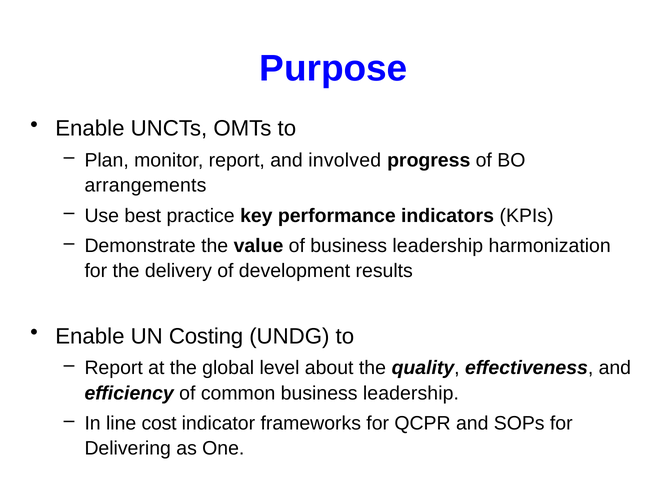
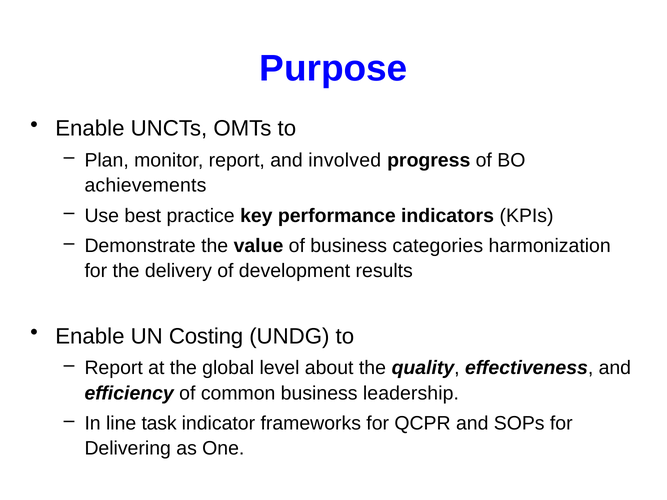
arrangements: arrangements -> achievements
of business leadership: leadership -> categories
cost: cost -> task
